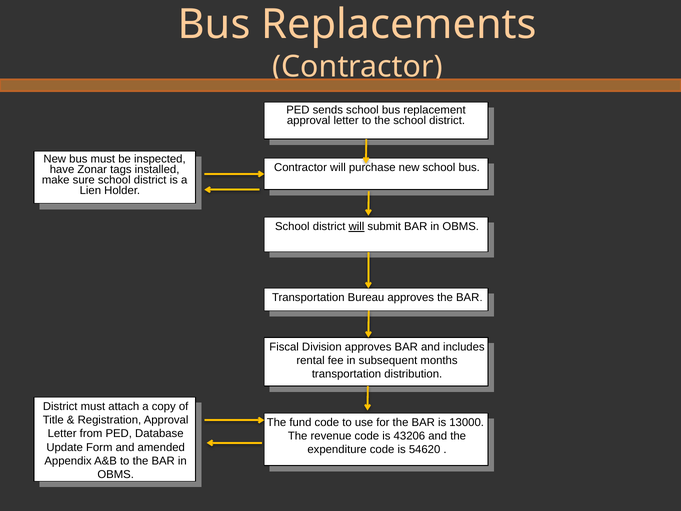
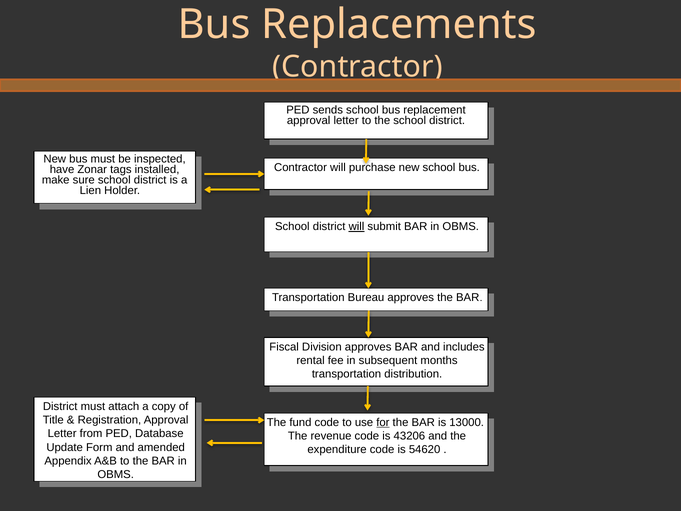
for at (383, 422) underline: none -> present
